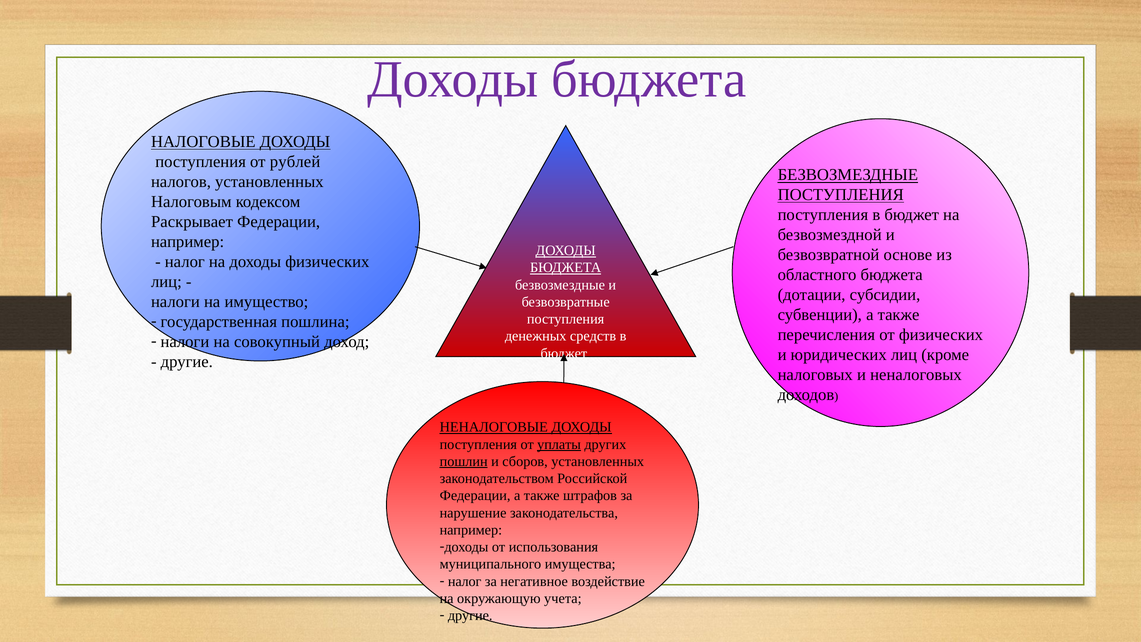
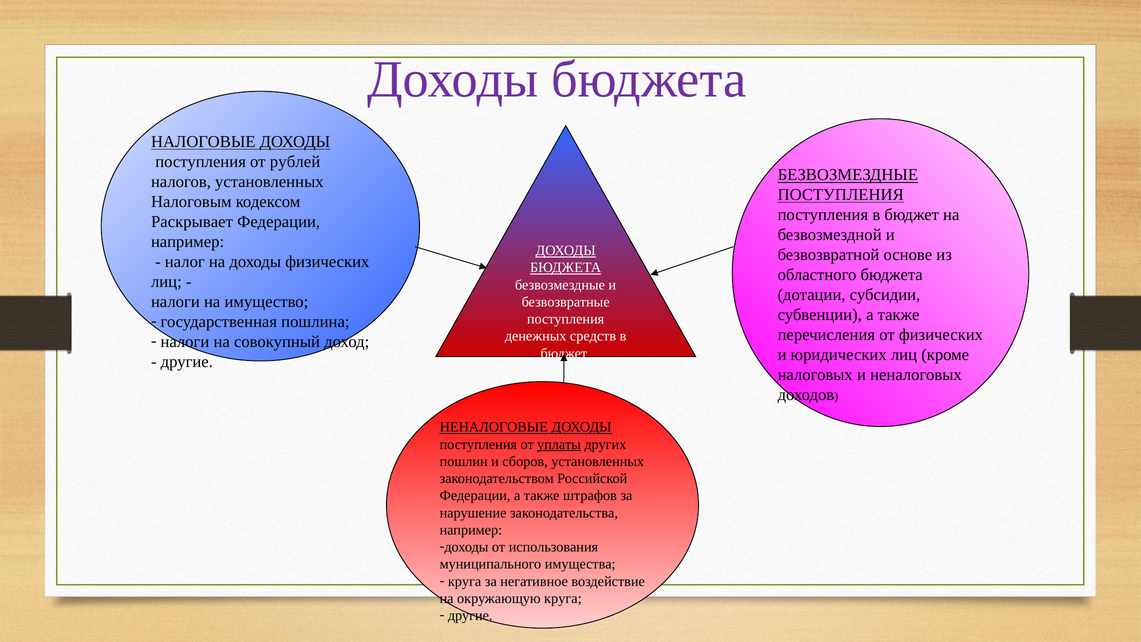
пошлин underline: present -> none
налог at (465, 581): налог -> круга
окружающую учета: учета -> круга
